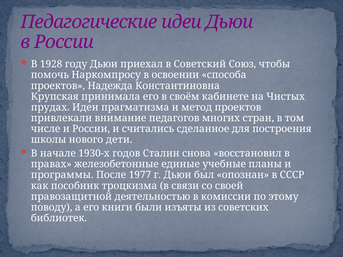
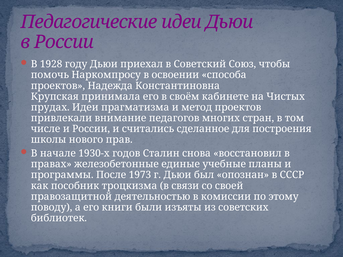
дети: дети -> прав
1977: 1977 -> 1973
